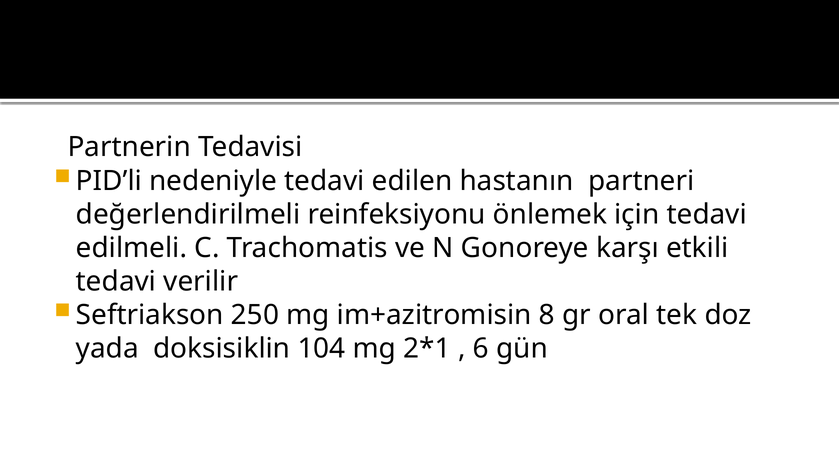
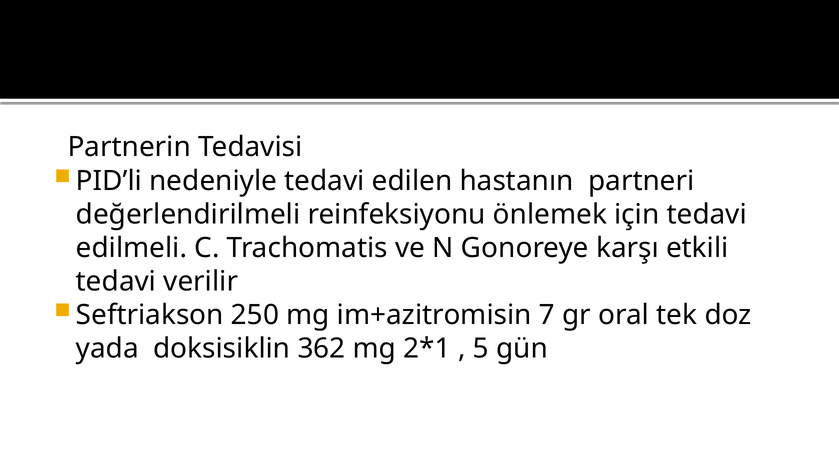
8: 8 -> 7
104: 104 -> 362
6: 6 -> 5
